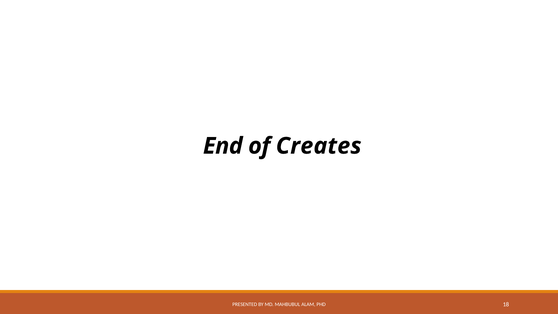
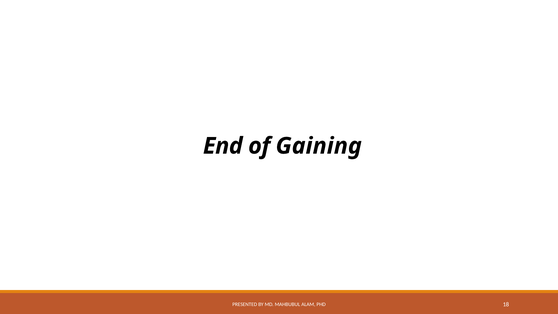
Creates: Creates -> Gaining
